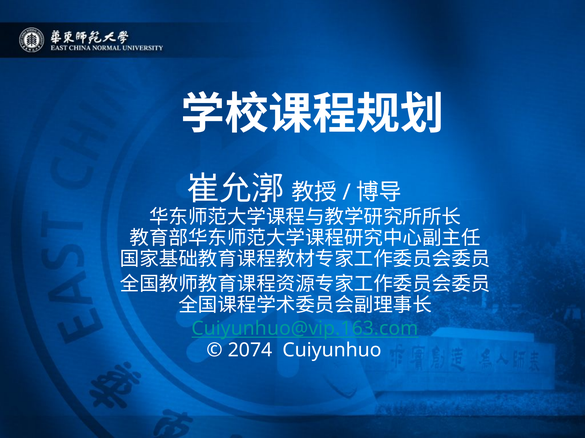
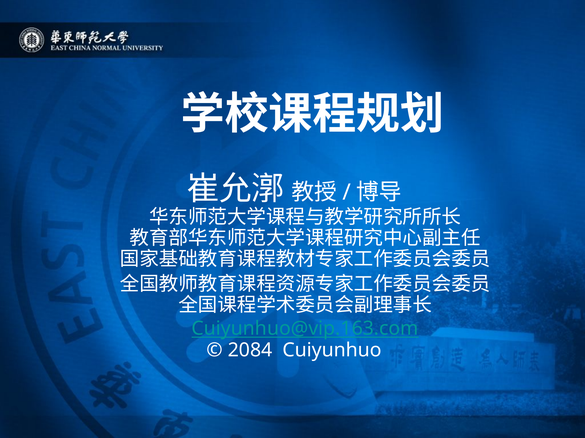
2074: 2074 -> 2084
